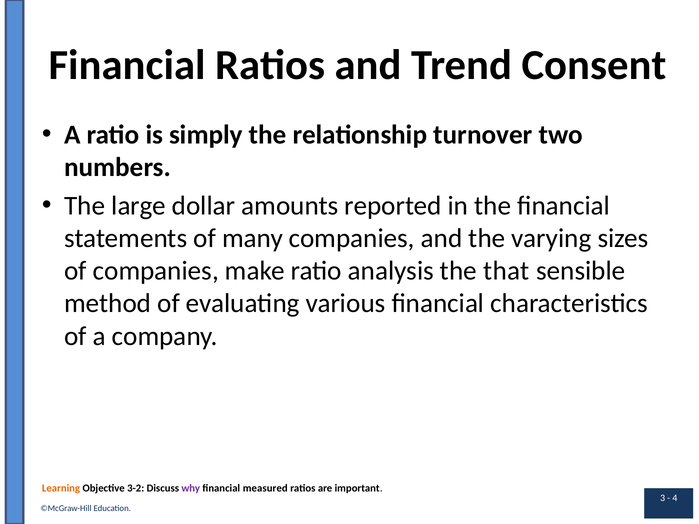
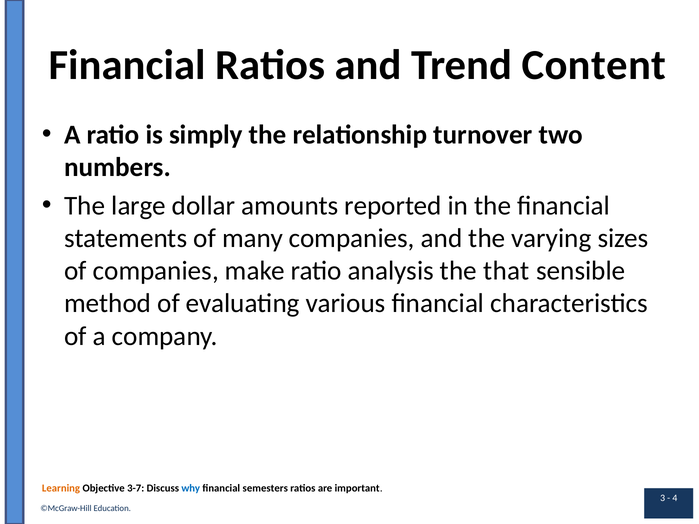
Consent: Consent -> Content
3-2: 3-2 -> 3-7
why colour: purple -> blue
measured: measured -> semesters
